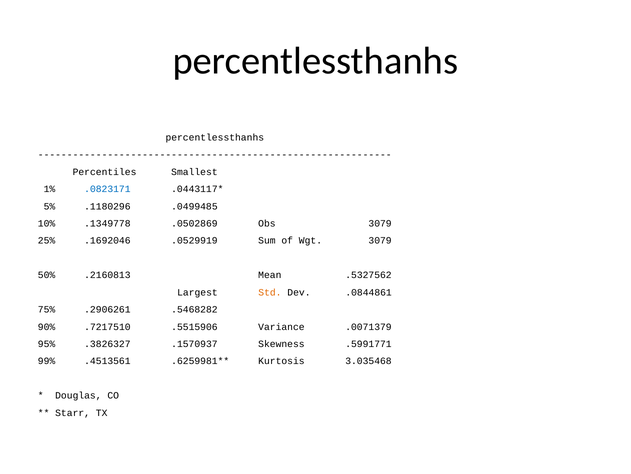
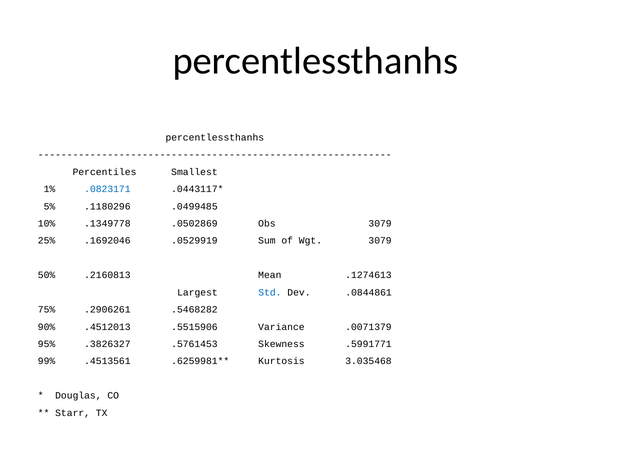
.5327562: .5327562 -> .1274613
Std colour: orange -> blue
.7217510: .7217510 -> .4512013
.1570937: .1570937 -> .5761453
